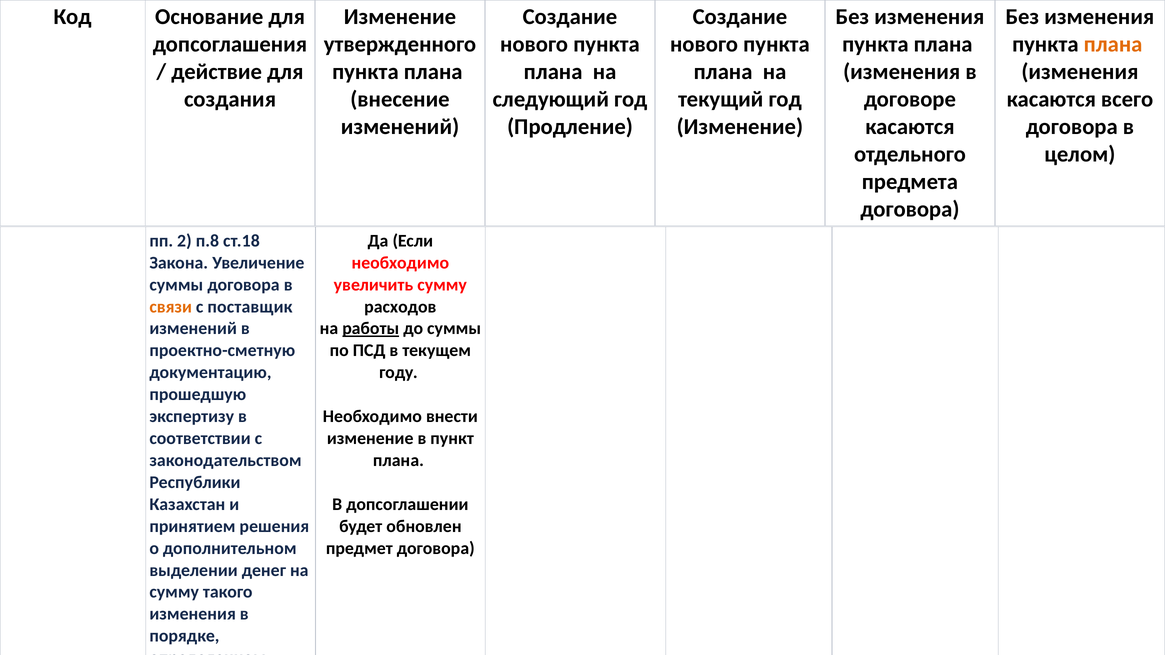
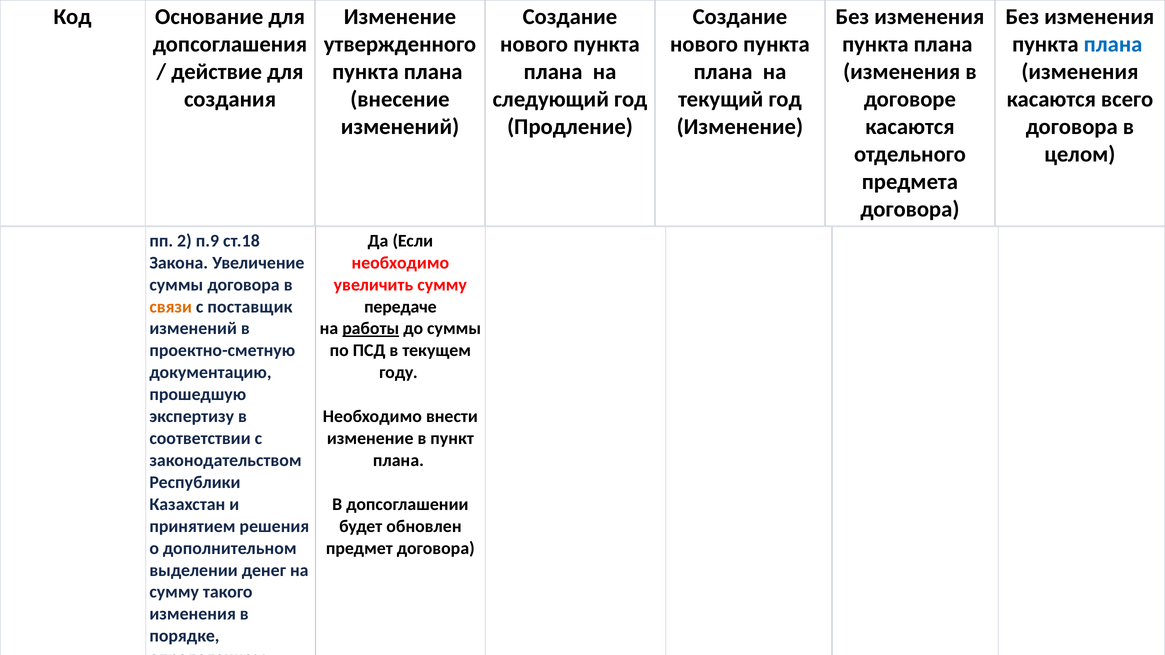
плана at (1113, 44) colour: orange -> blue
п.8: п.8 -> п.9
расходов: расходов -> передаче
